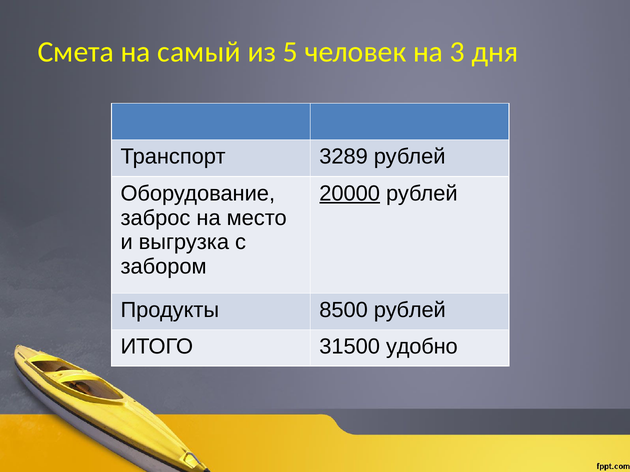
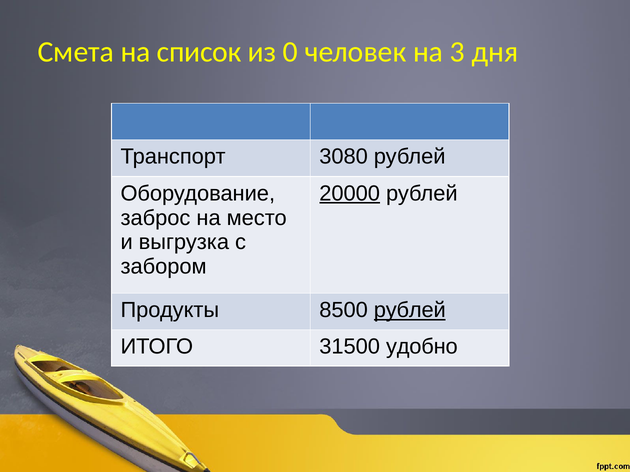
самый: самый -> список
5: 5 -> 0
3289: 3289 -> 3080
рублей at (410, 311) underline: none -> present
